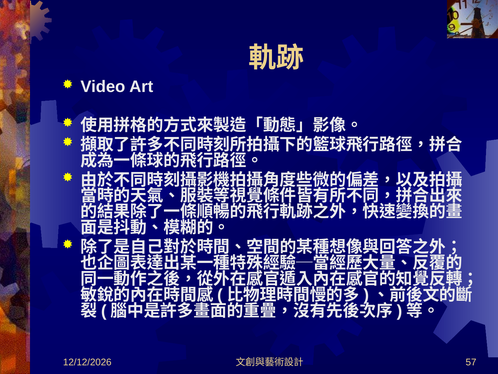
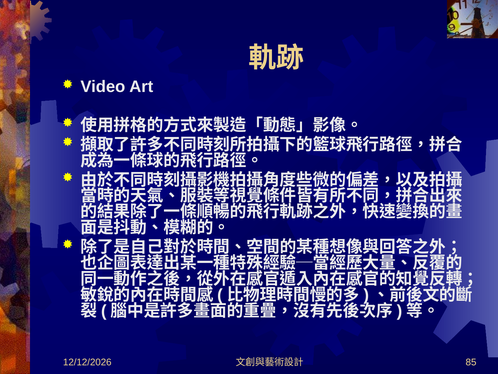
57: 57 -> 85
